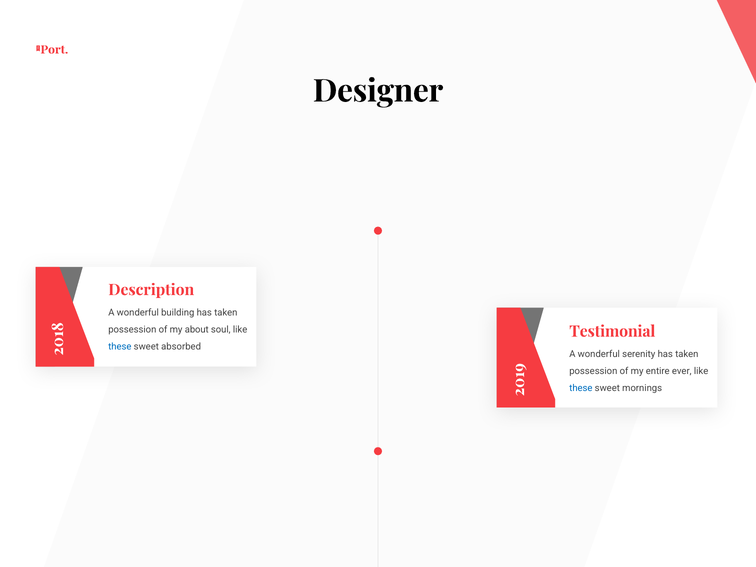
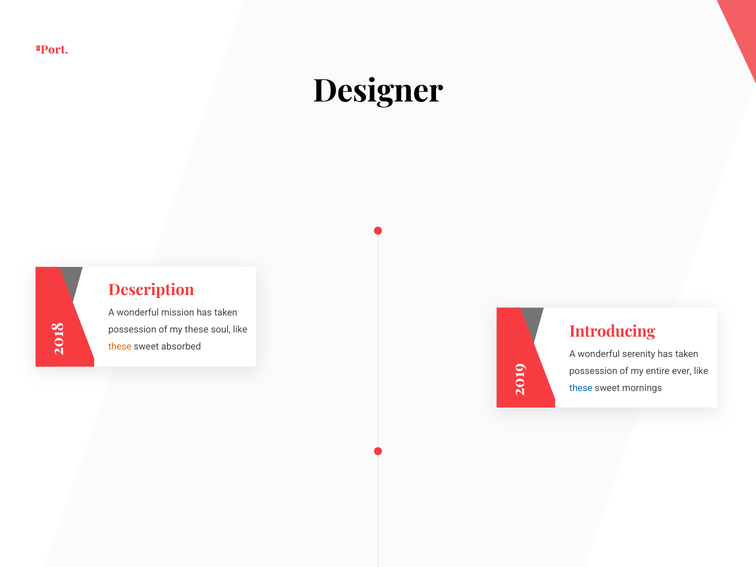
building: building -> mission
Testimonial: Testimonial -> Introducing
my about: about -> these
these at (120, 347) colour: blue -> orange
